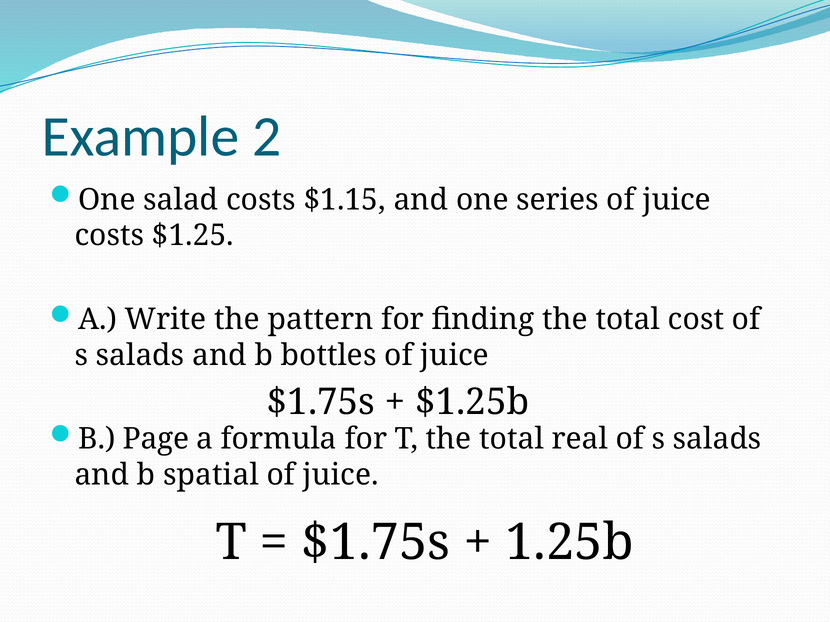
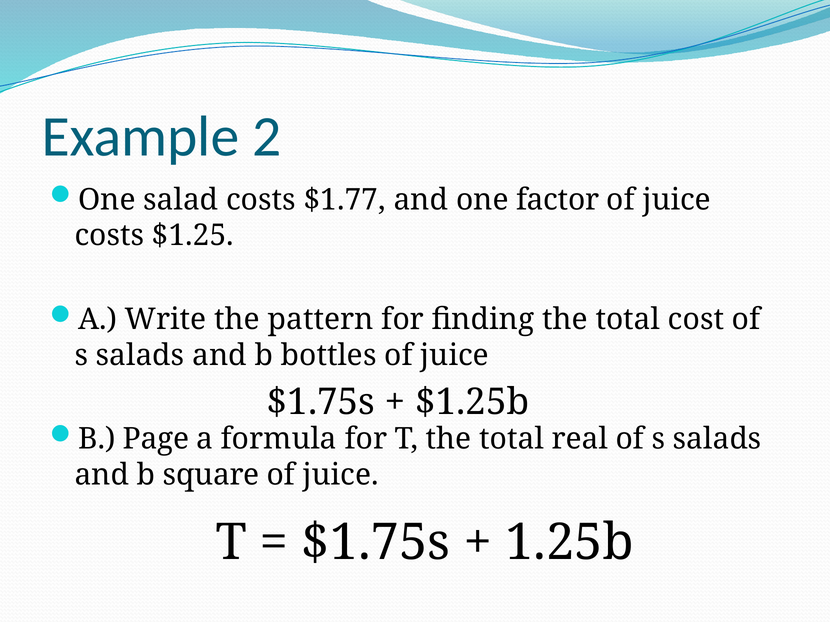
$1.15: $1.15 -> $1.77
series: series -> factor
spatial: spatial -> square
